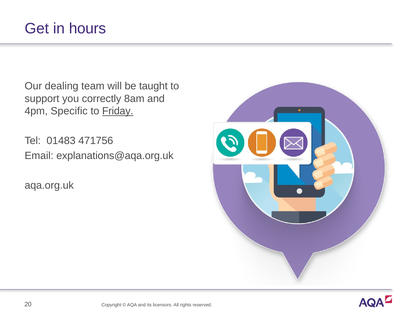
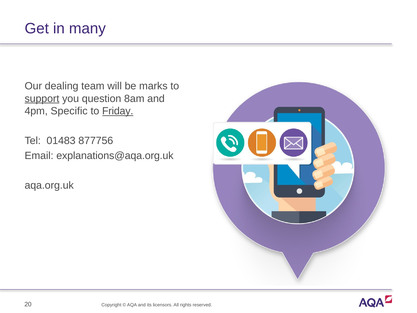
hours: hours -> many
taught: taught -> marks
support underline: none -> present
correctly: correctly -> question
471756: 471756 -> 877756
